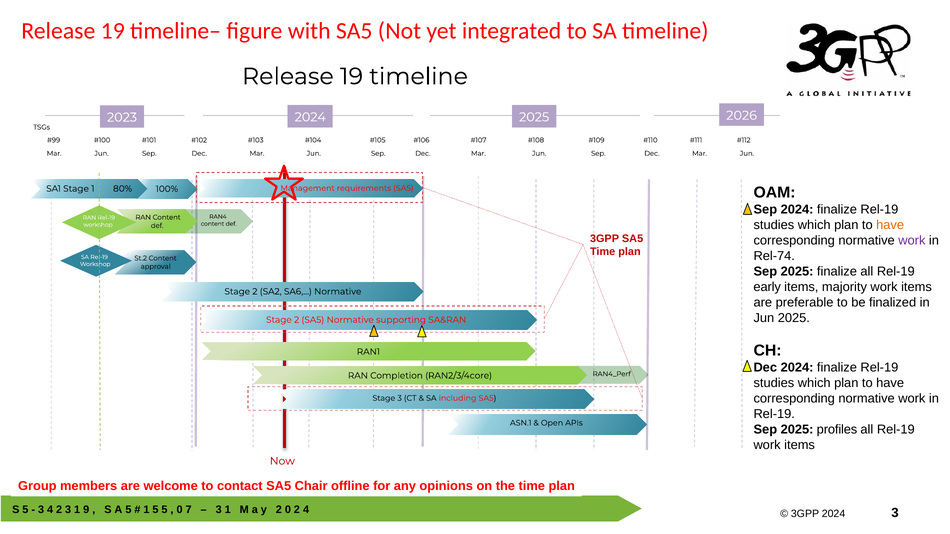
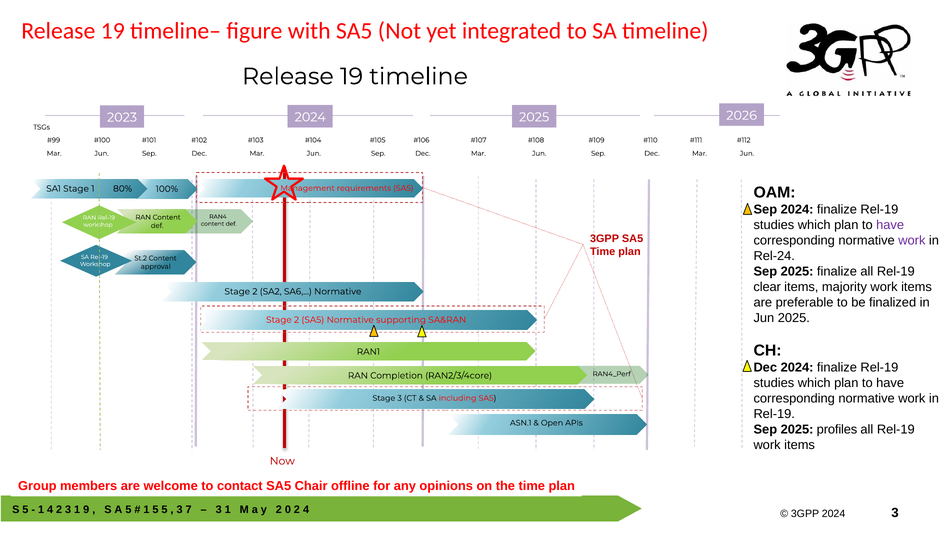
have at (890, 225) colour: orange -> purple
Rel-74: Rel-74 -> Rel-24
early: early -> clear
3 at (41, 510): 3 -> 1
0 at (180, 510): 0 -> 3
